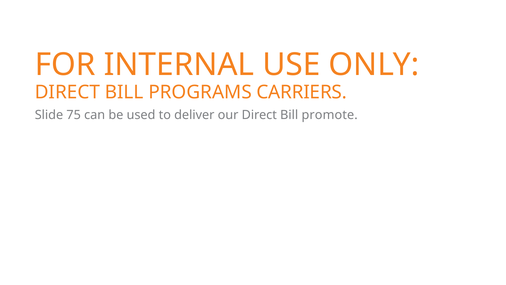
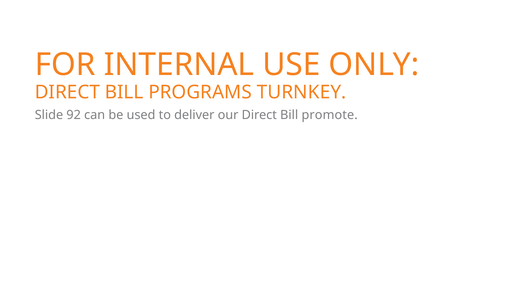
CARRIERS: CARRIERS -> TURNKEY
75: 75 -> 92
